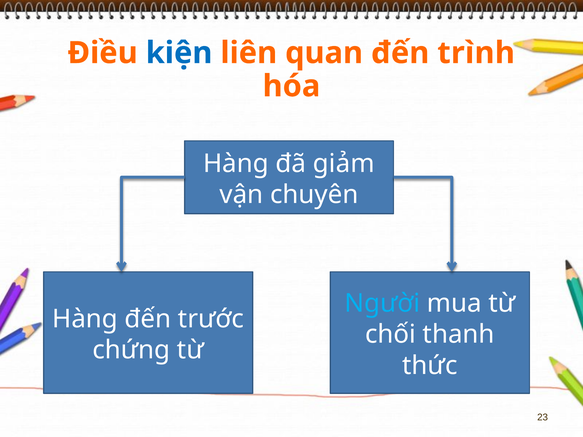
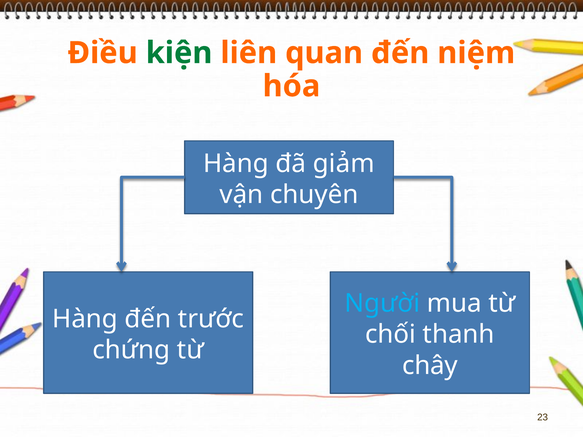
kiện colour: blue -> green
trình: trình -> niệm
thức: thức -> chây
